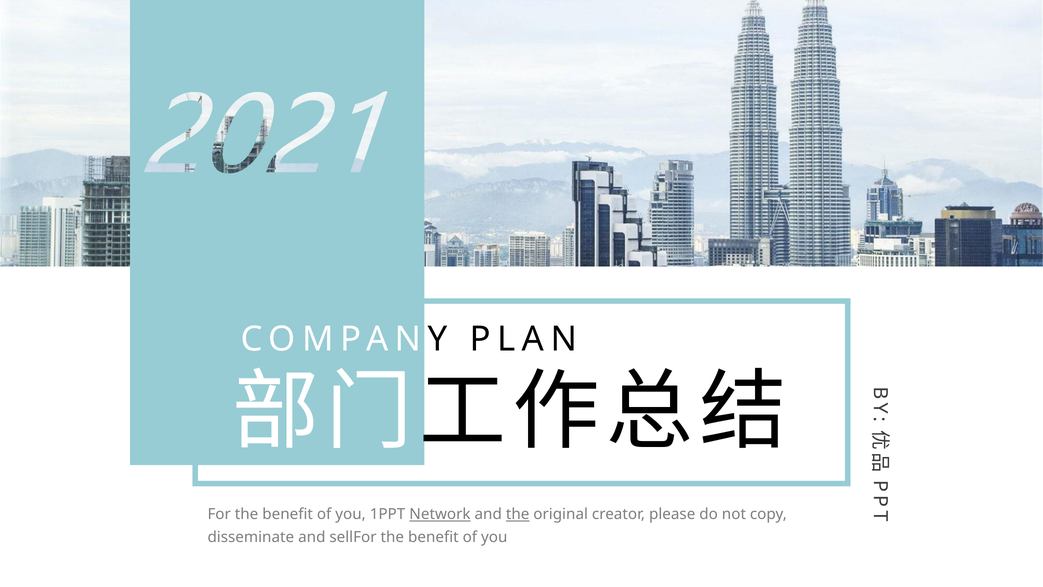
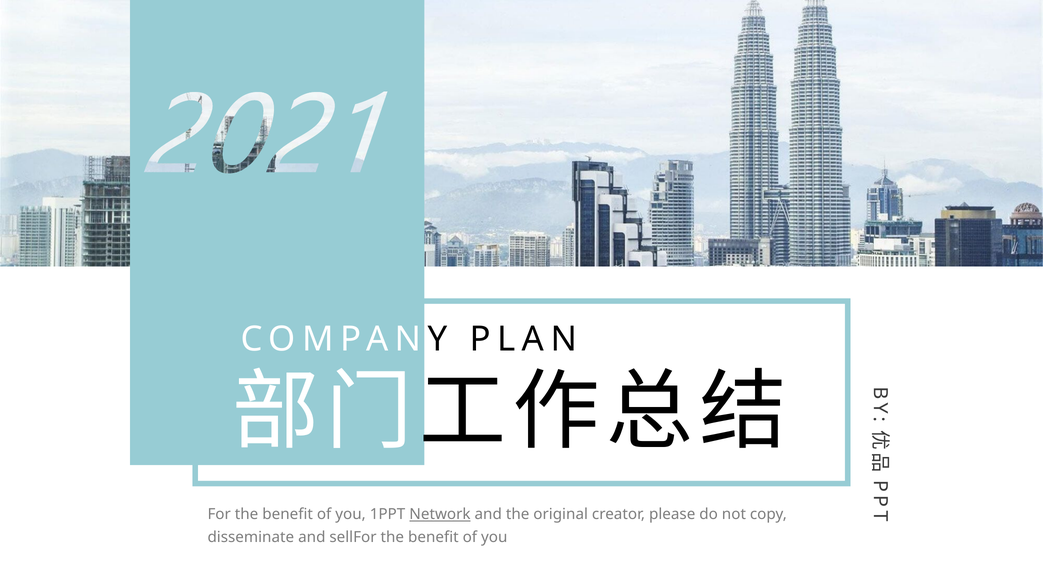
the at (518, 514) underline: present -> none
